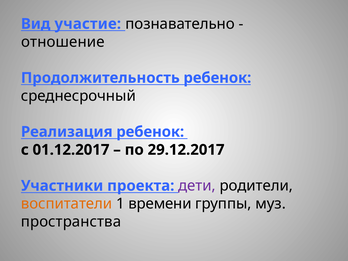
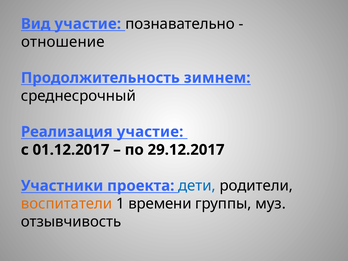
Продолжительность ребенок: ребенок -> зимнем
Реализация ребенок: ребенок -> участие
дети colour: purple -> blue
пространства: пространства -> отзывчивость
